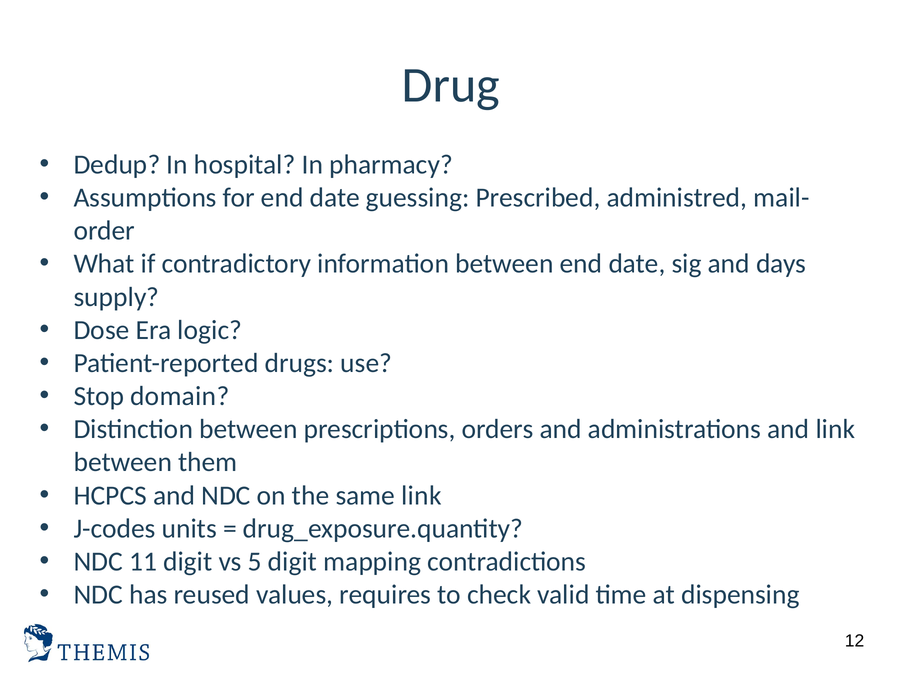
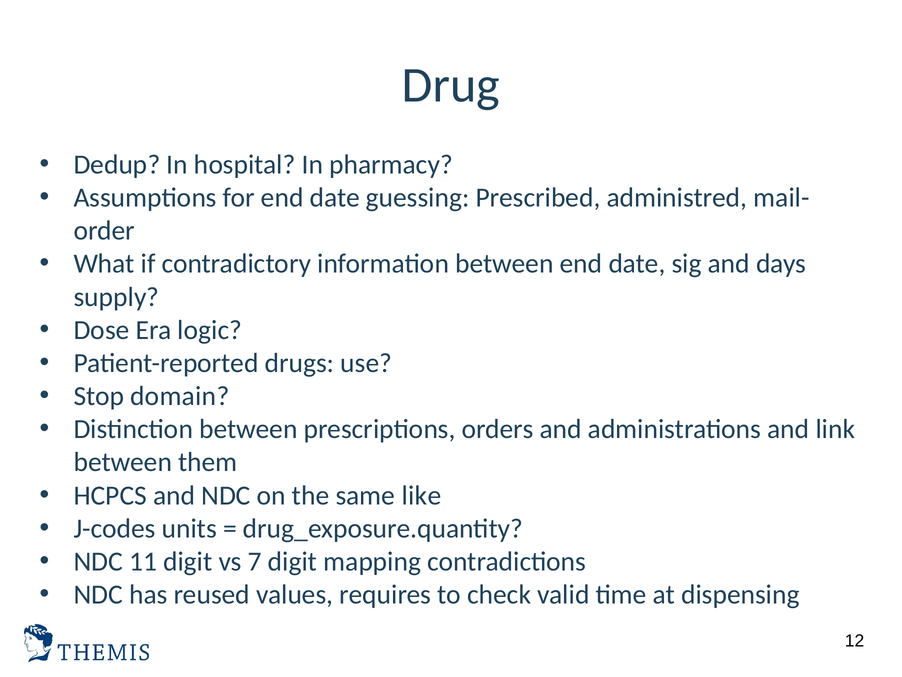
same link: link -> like
5: 5 -> 7
